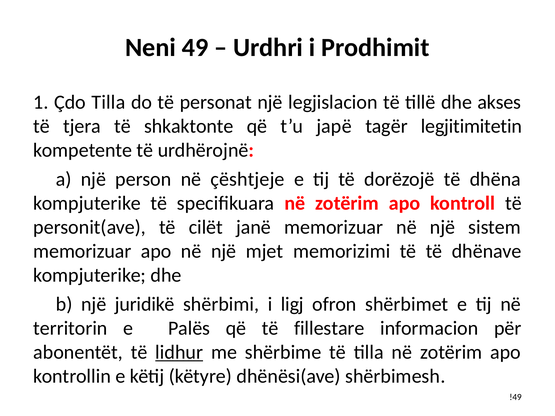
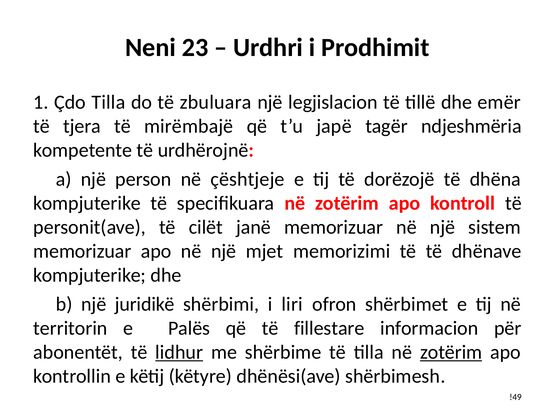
49: 49 -> 23
personat: personat -> zbuluara
akses: akses -> emër
shkaktonte: shkaktonte -> mirëmbajë
legjitimitetin: legjitimitetin -> ndjeshmëria
ligj: ligj -> liri
zotërim at (451, 352) underline: none -> present
